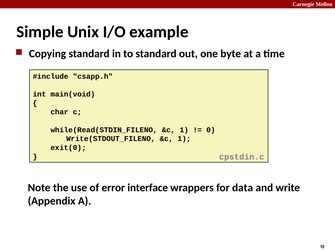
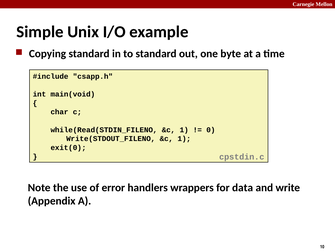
interface: interface -> handlers
